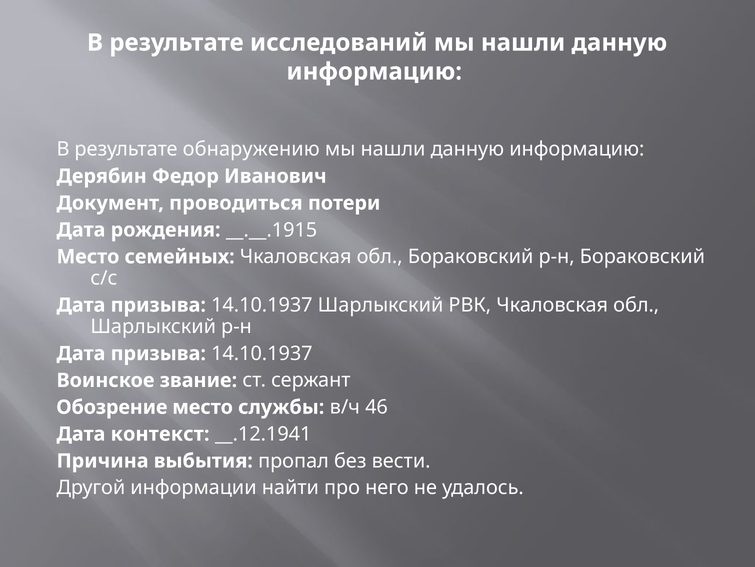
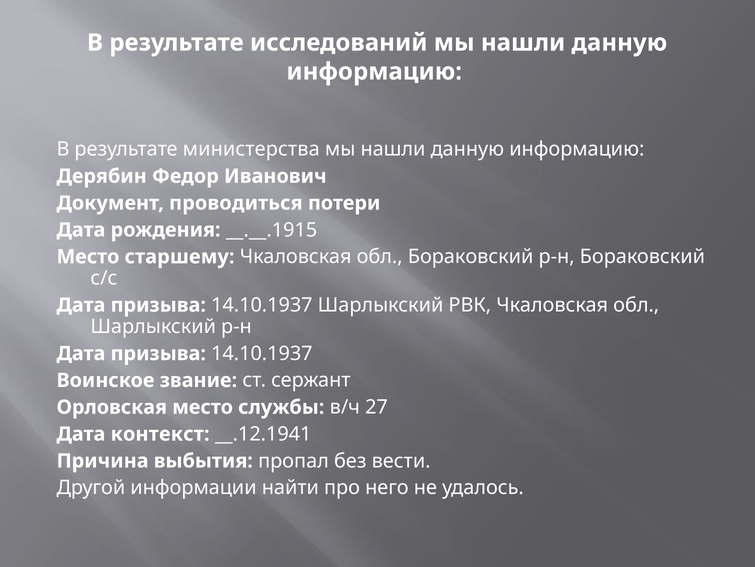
обнаружению: обнаружению -> министерства
семейных: семейных -> старшему
Обозрение: Обозрение -> Орловская
46: 46 -> 27
